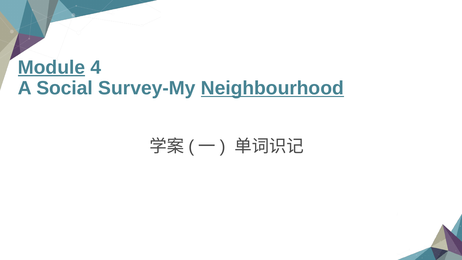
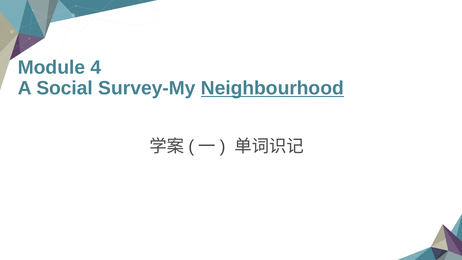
Module underline: present -> none
